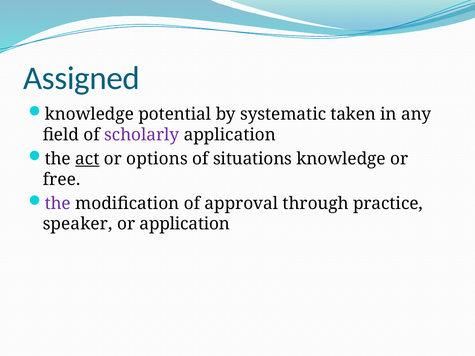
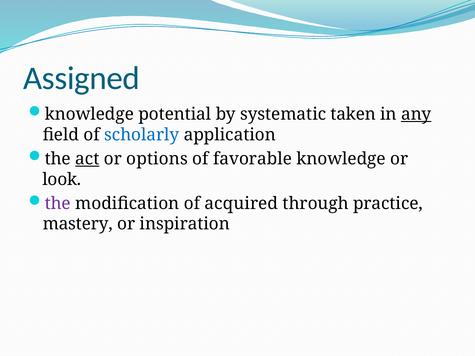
any underline: none -> present
scholarly colour: purple -> blue
situations: situations -> favorable
free: free -> look
approval: approval -> acquired
speaker: speaker -> mastery
or application: application -> inspiration
